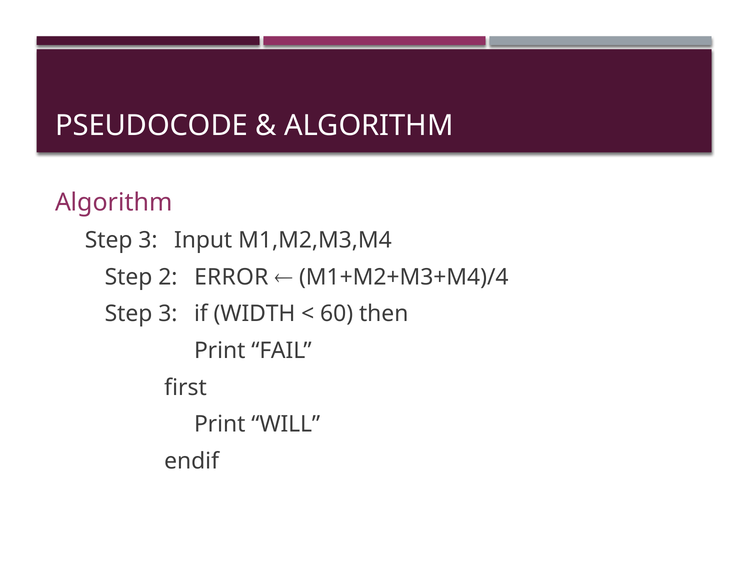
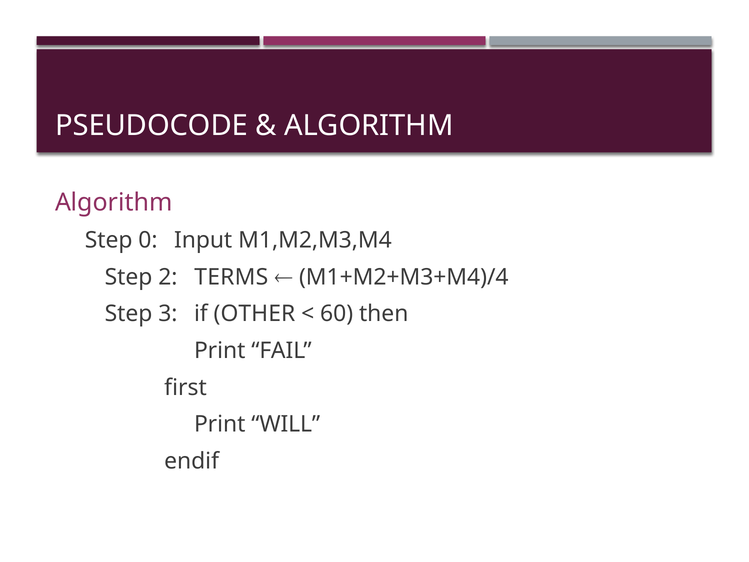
3 at (148, 240): 3 -> 0
ERROR: ERROR -> TERMS
WIDTH: WIDTH -> OTHER
